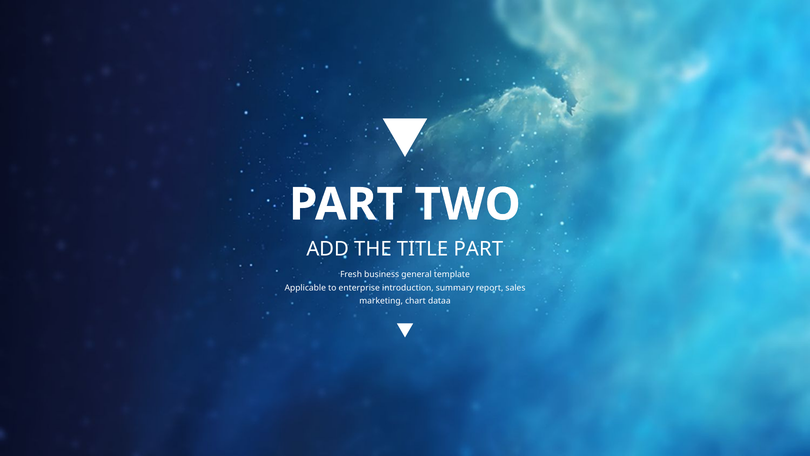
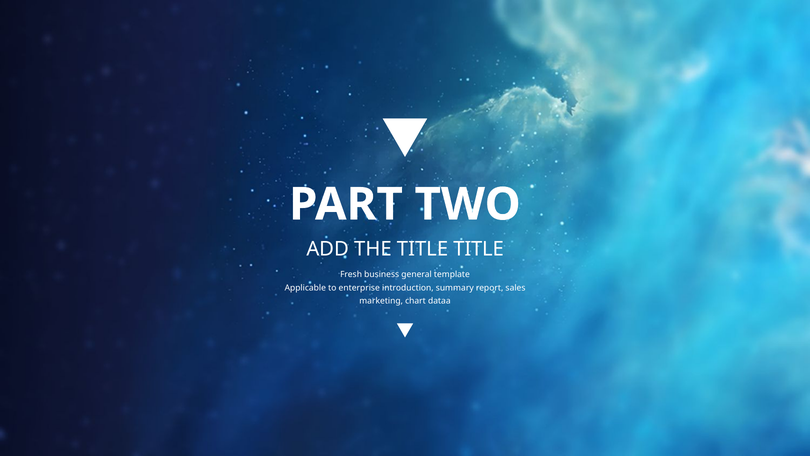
TITLE PART: PART -> TITLE
